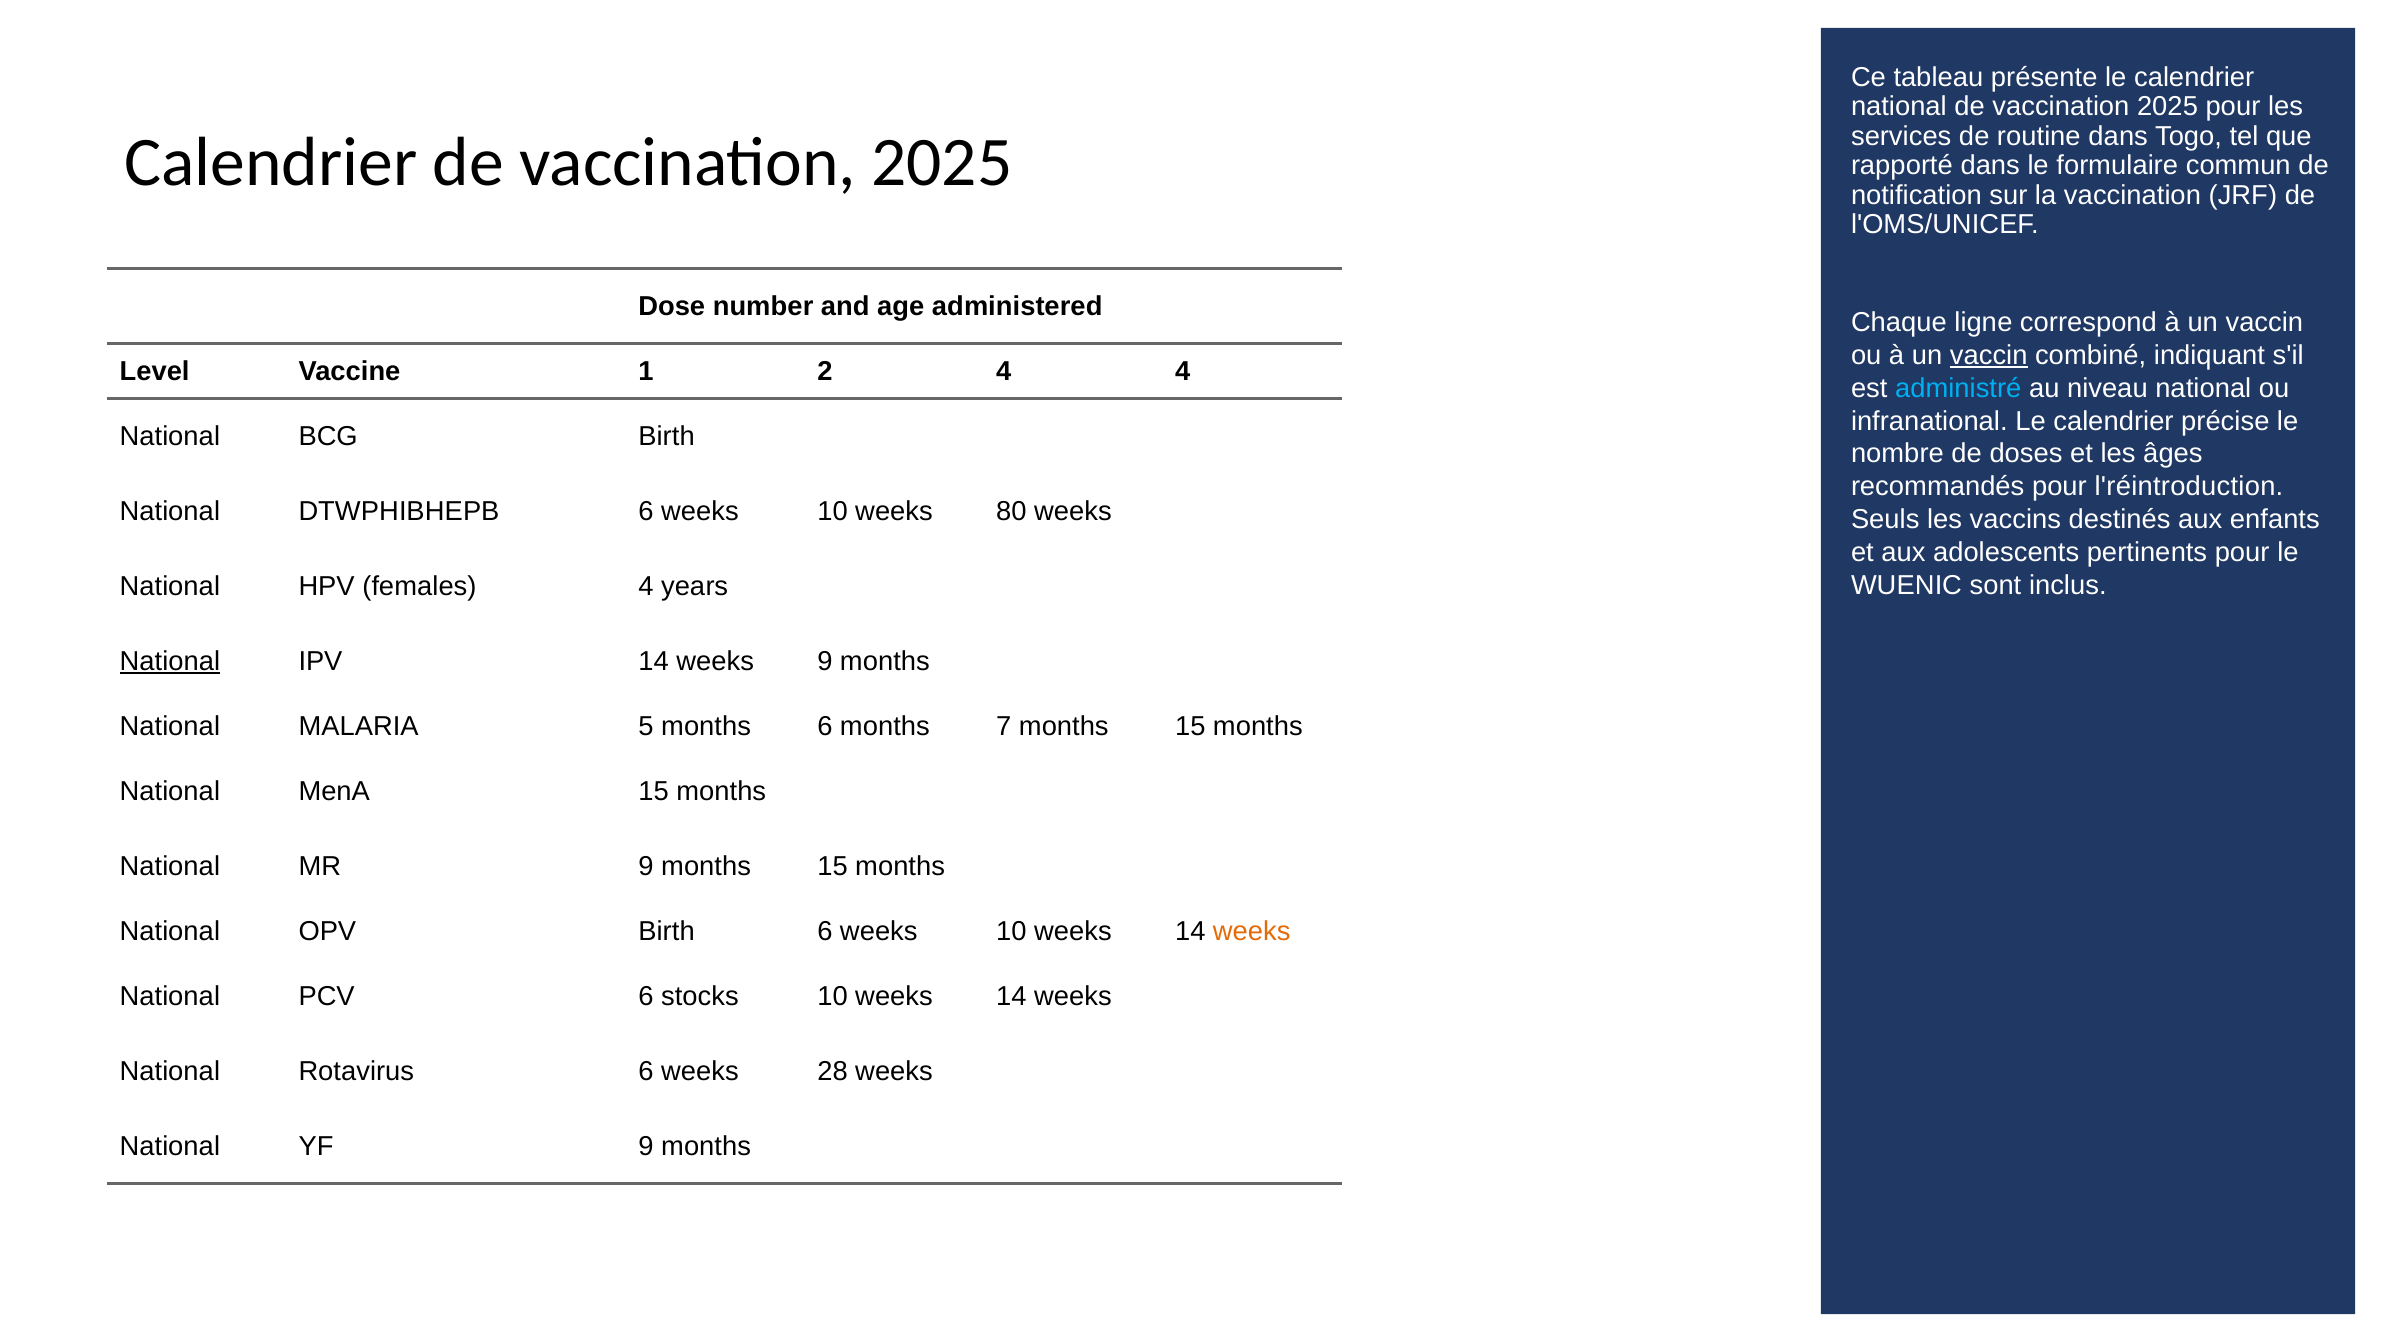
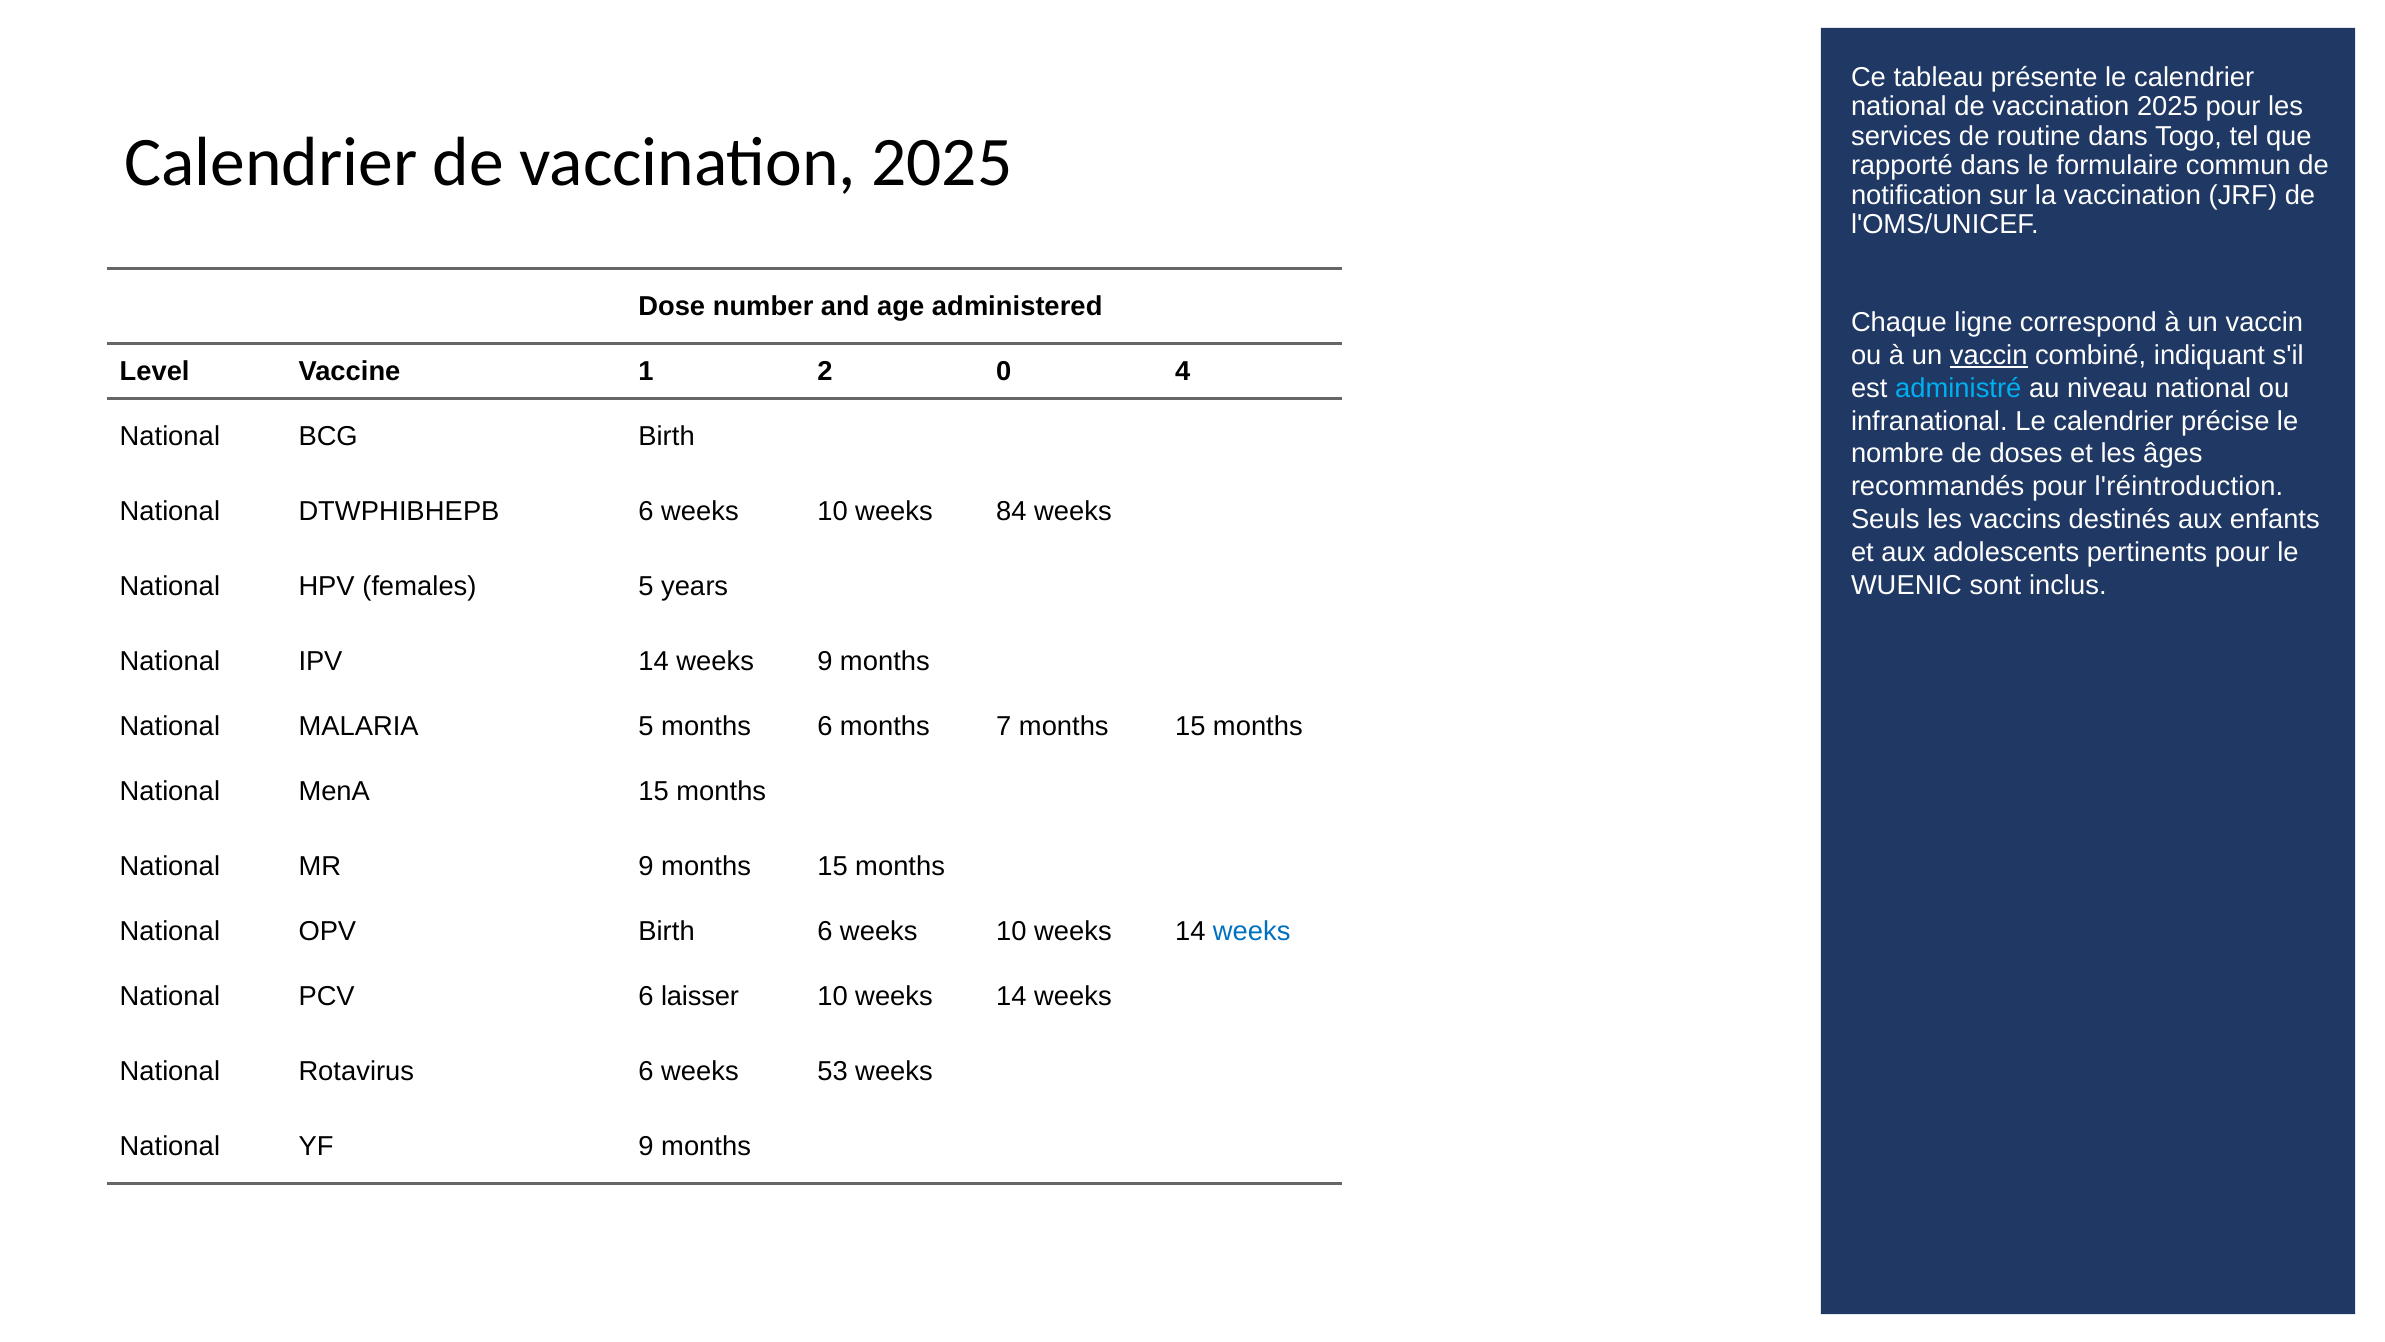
2 4: 4 -> 0
80: 80 -> 84
females 4: 4 -> 5
National at (170, 661) underline: present -> none
weeks at (1252, 931) colour: orange -> blue
stocks: stocks -> laisser
28: 28 -> 53
